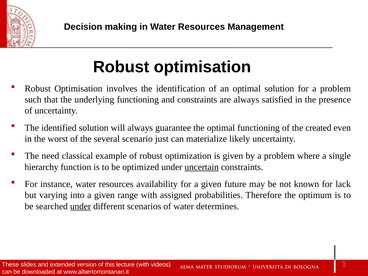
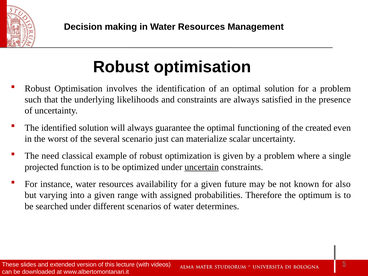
underlying functioning: functioning -> likelihoods
likely: likely -> scalar
hierarchy: hierarchy -> projected
lack: lack -> also
under at (81, 206) underline: present -> none
